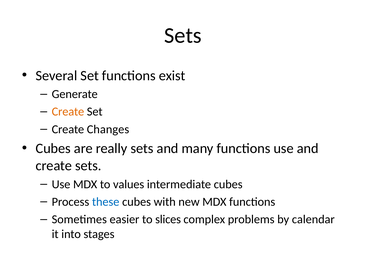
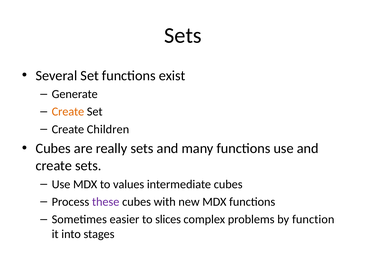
Changes: Changes -> Children
these colour: blue -> purple
calendar: calendar -> function
